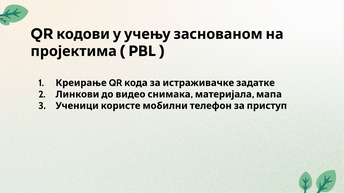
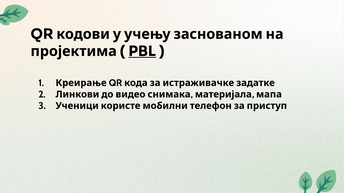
PBL underline: none -> present
